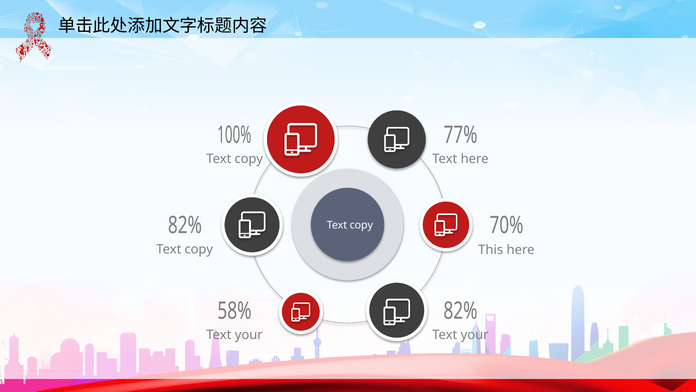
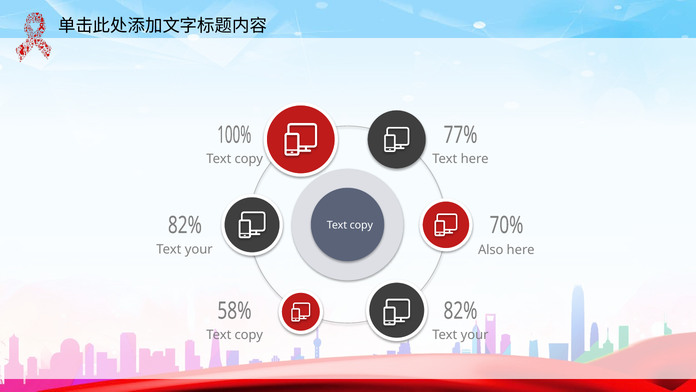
copy at (199, 249): copy -> your
This: This -> Also
your at (249, 335): your -> copy
